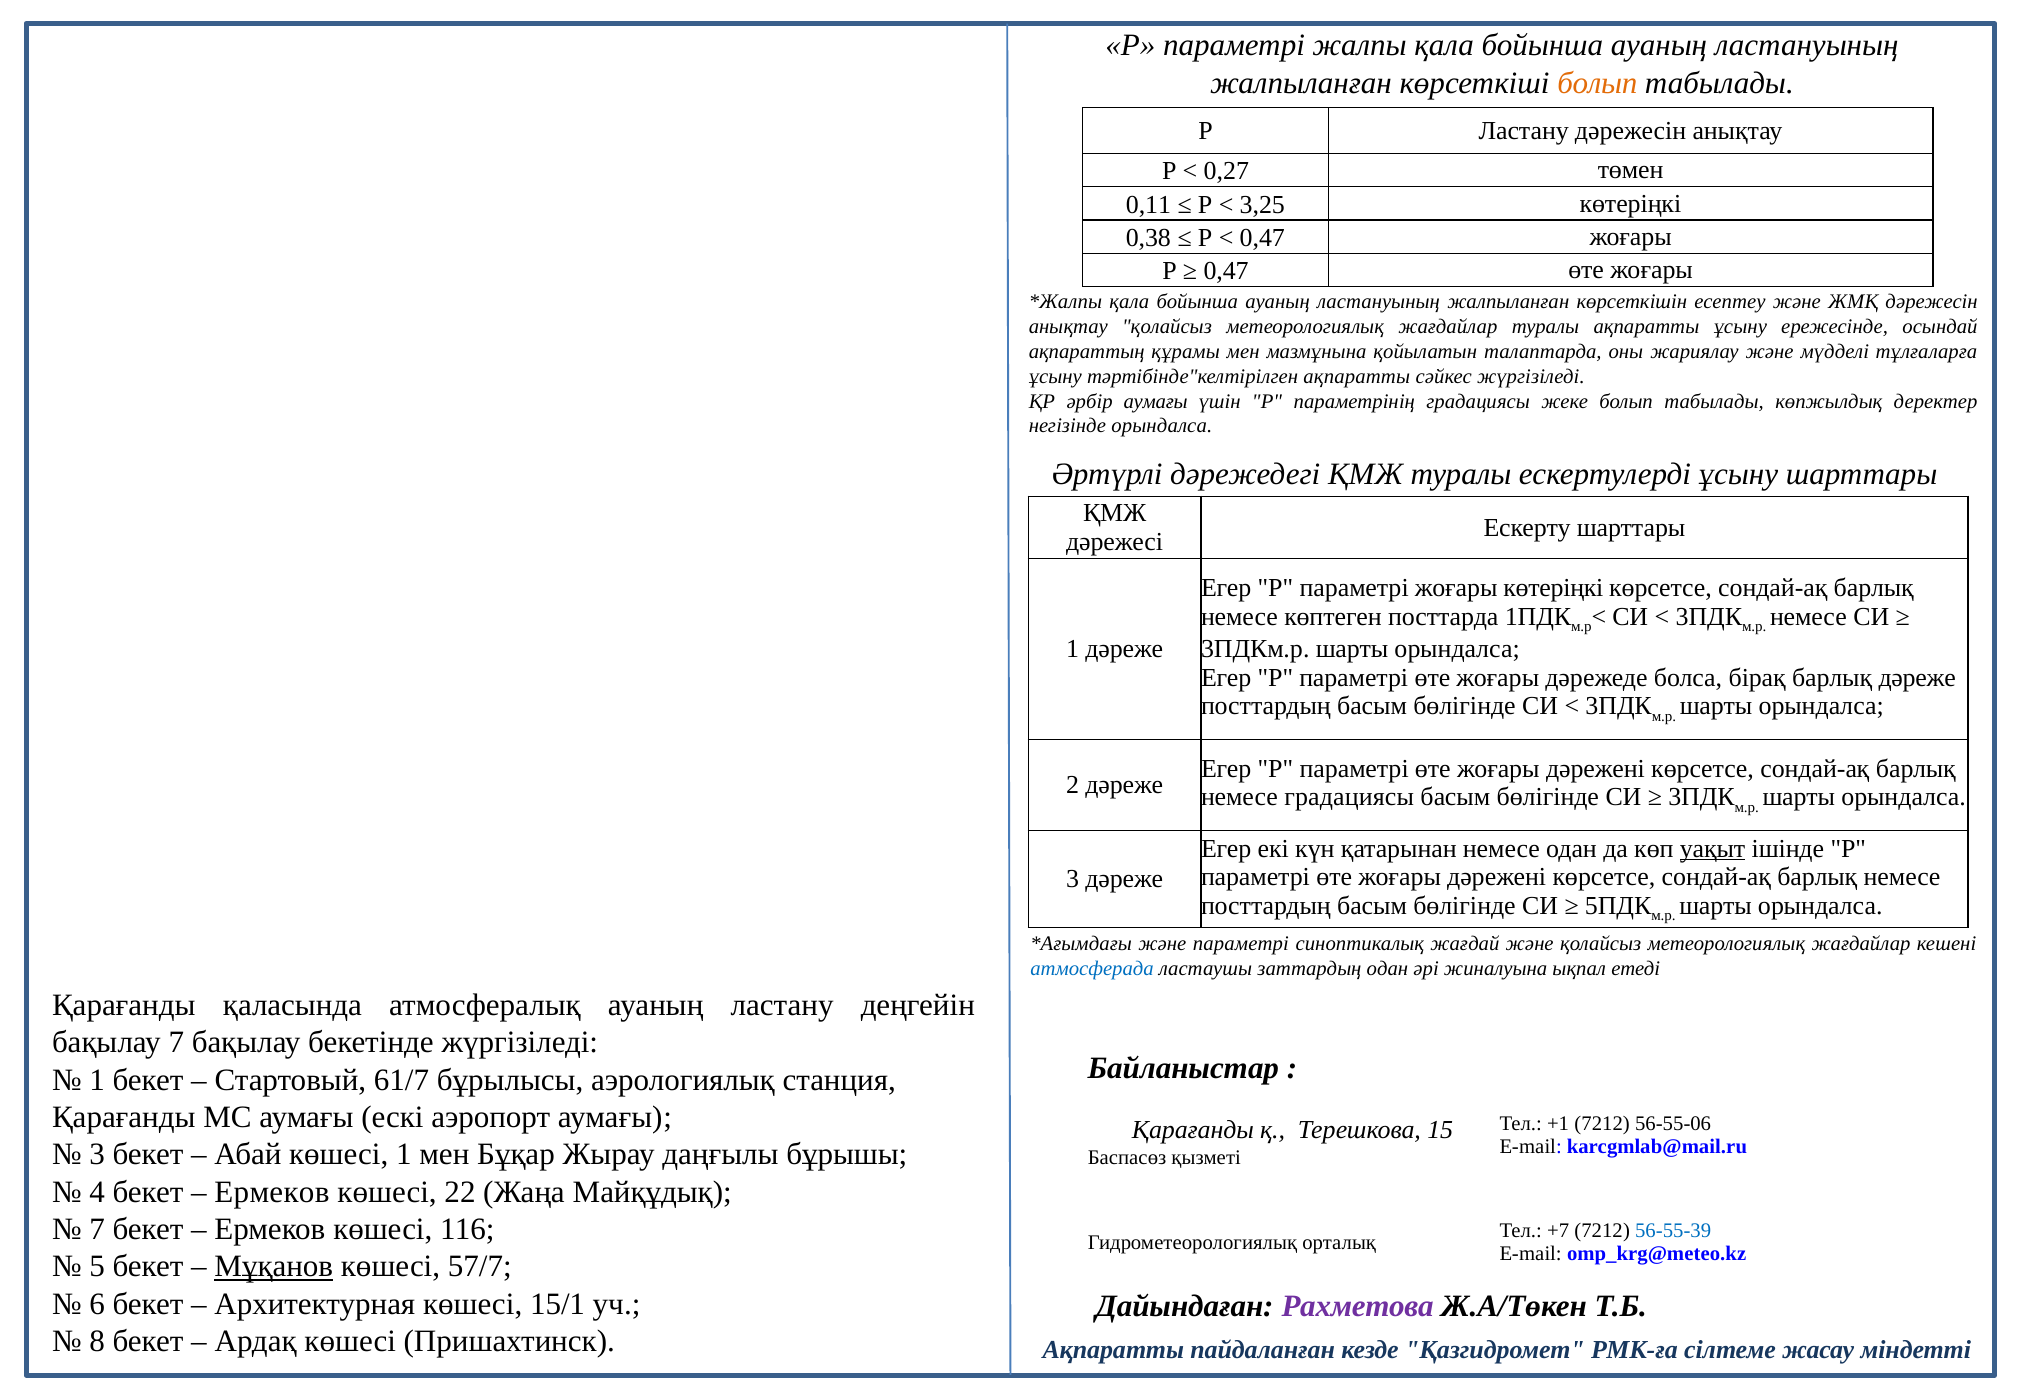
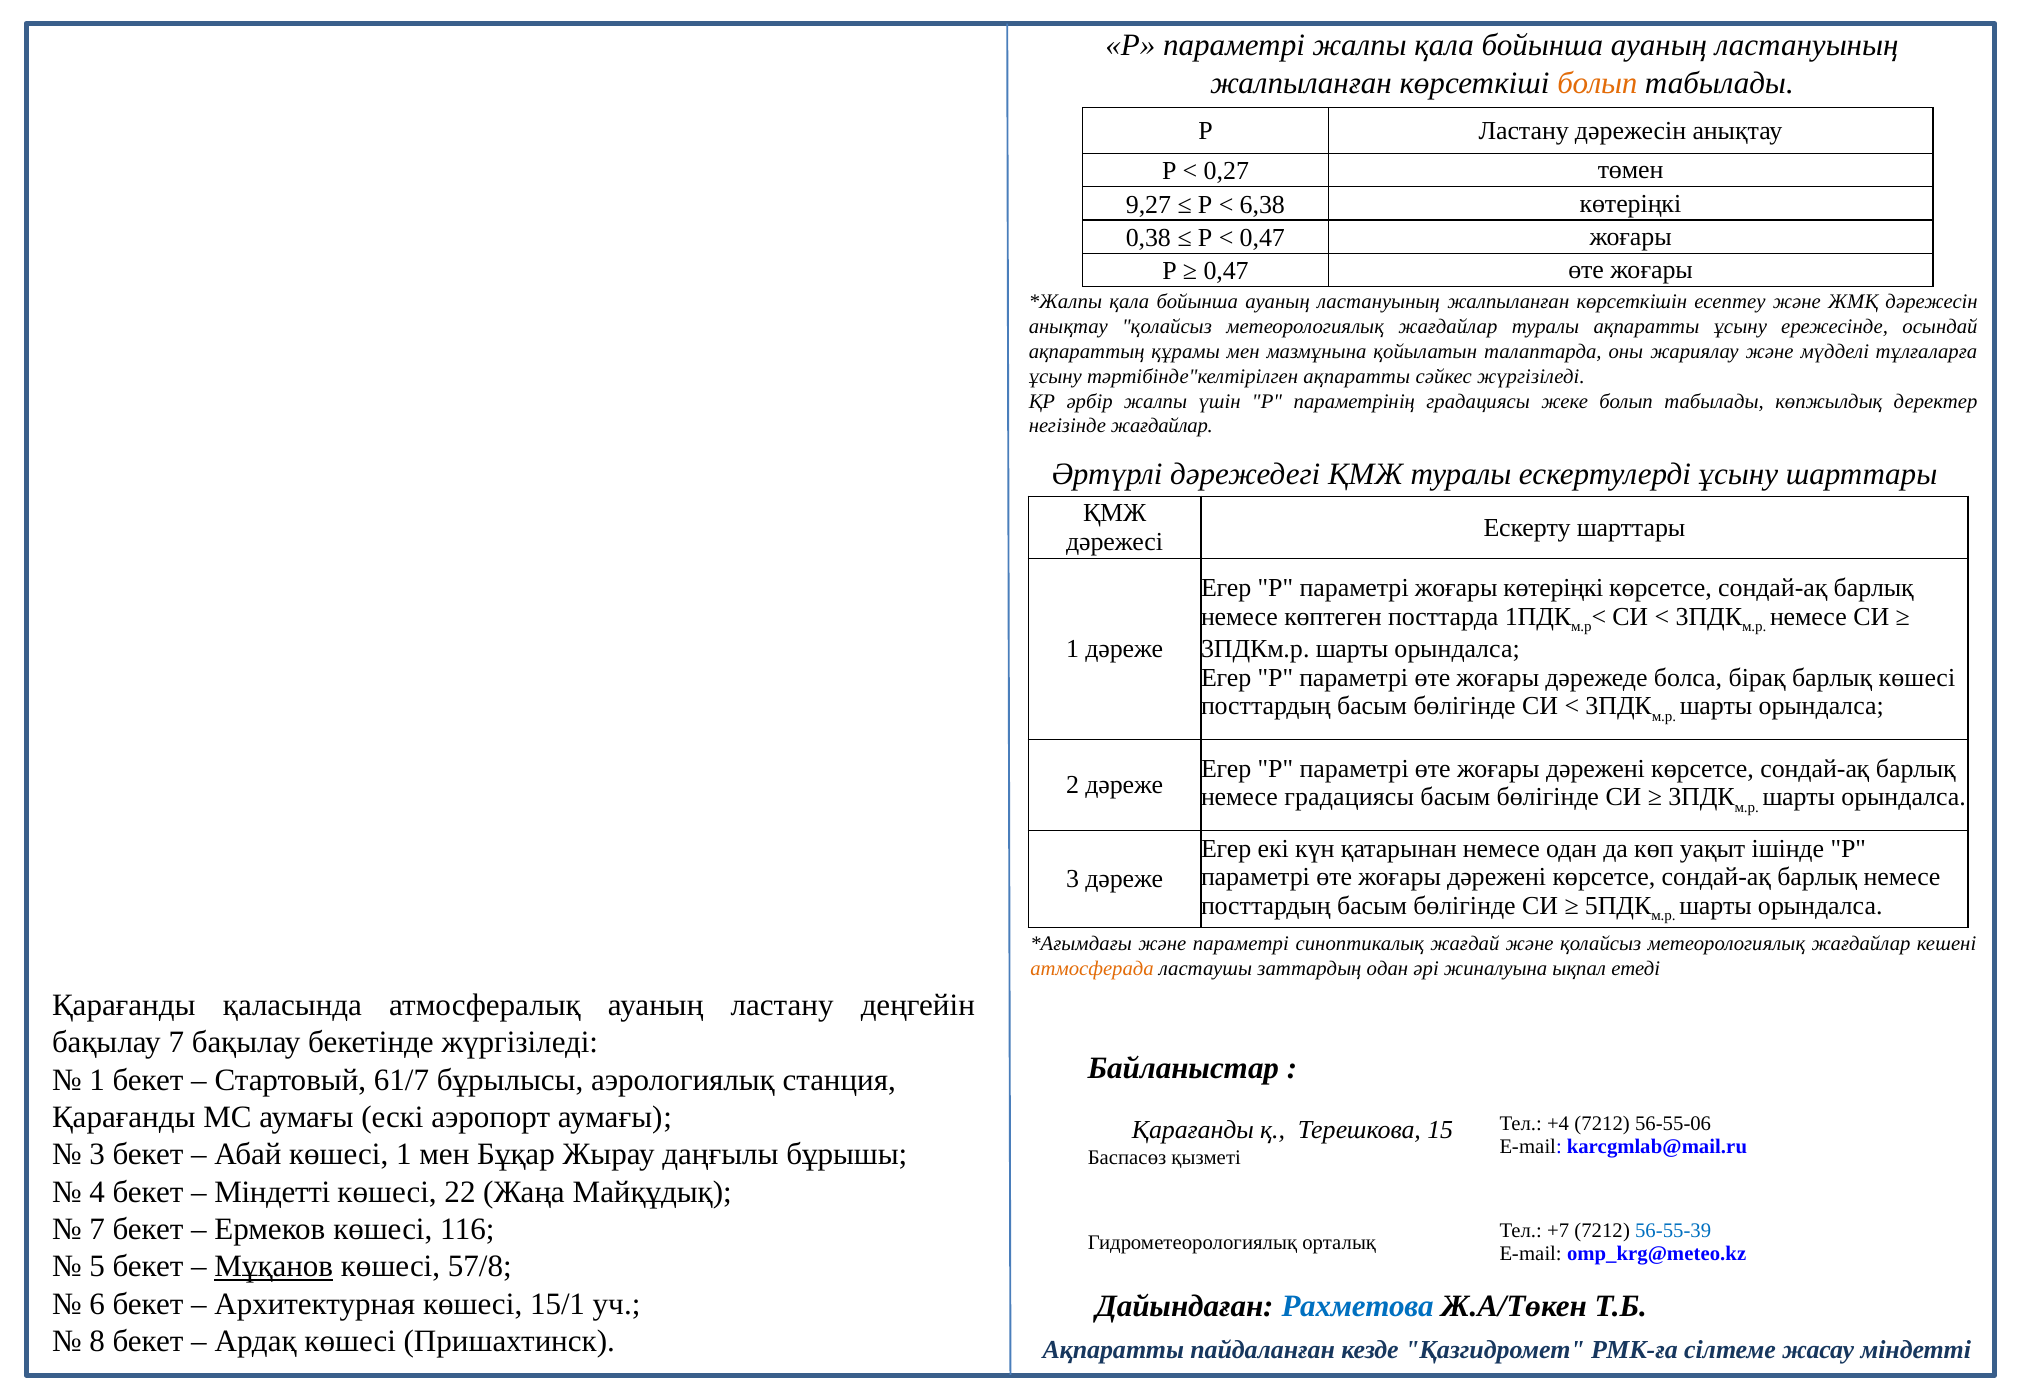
0,11: 0,11 -> 9,27
3,25: 3,25 -> 6,38
әрбір аумағы: аумағы -> жалпы
негізінде орындалса: орындалса -> жағдайлар
барлық дәреже: дәреже -> көшесі
уақыт underline: present -> none
атмосферада colour: blue -> orange
+1: +1 -> +4
Ермеков at (272, 1192): Ермеков -> Міндетті
57/7: 57/7 -> 57/8
Рахметова colour: purple -> blue
